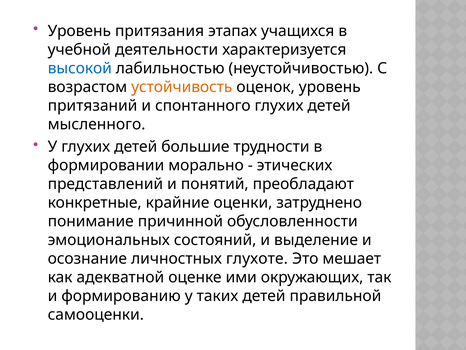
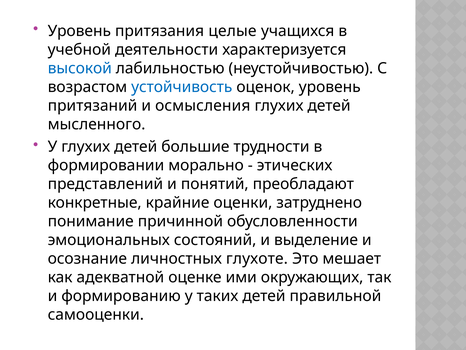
этапах: этапах -> целые
устойчивость colour: orange -> blue
спонтанного: спонтанного -> осмысления
